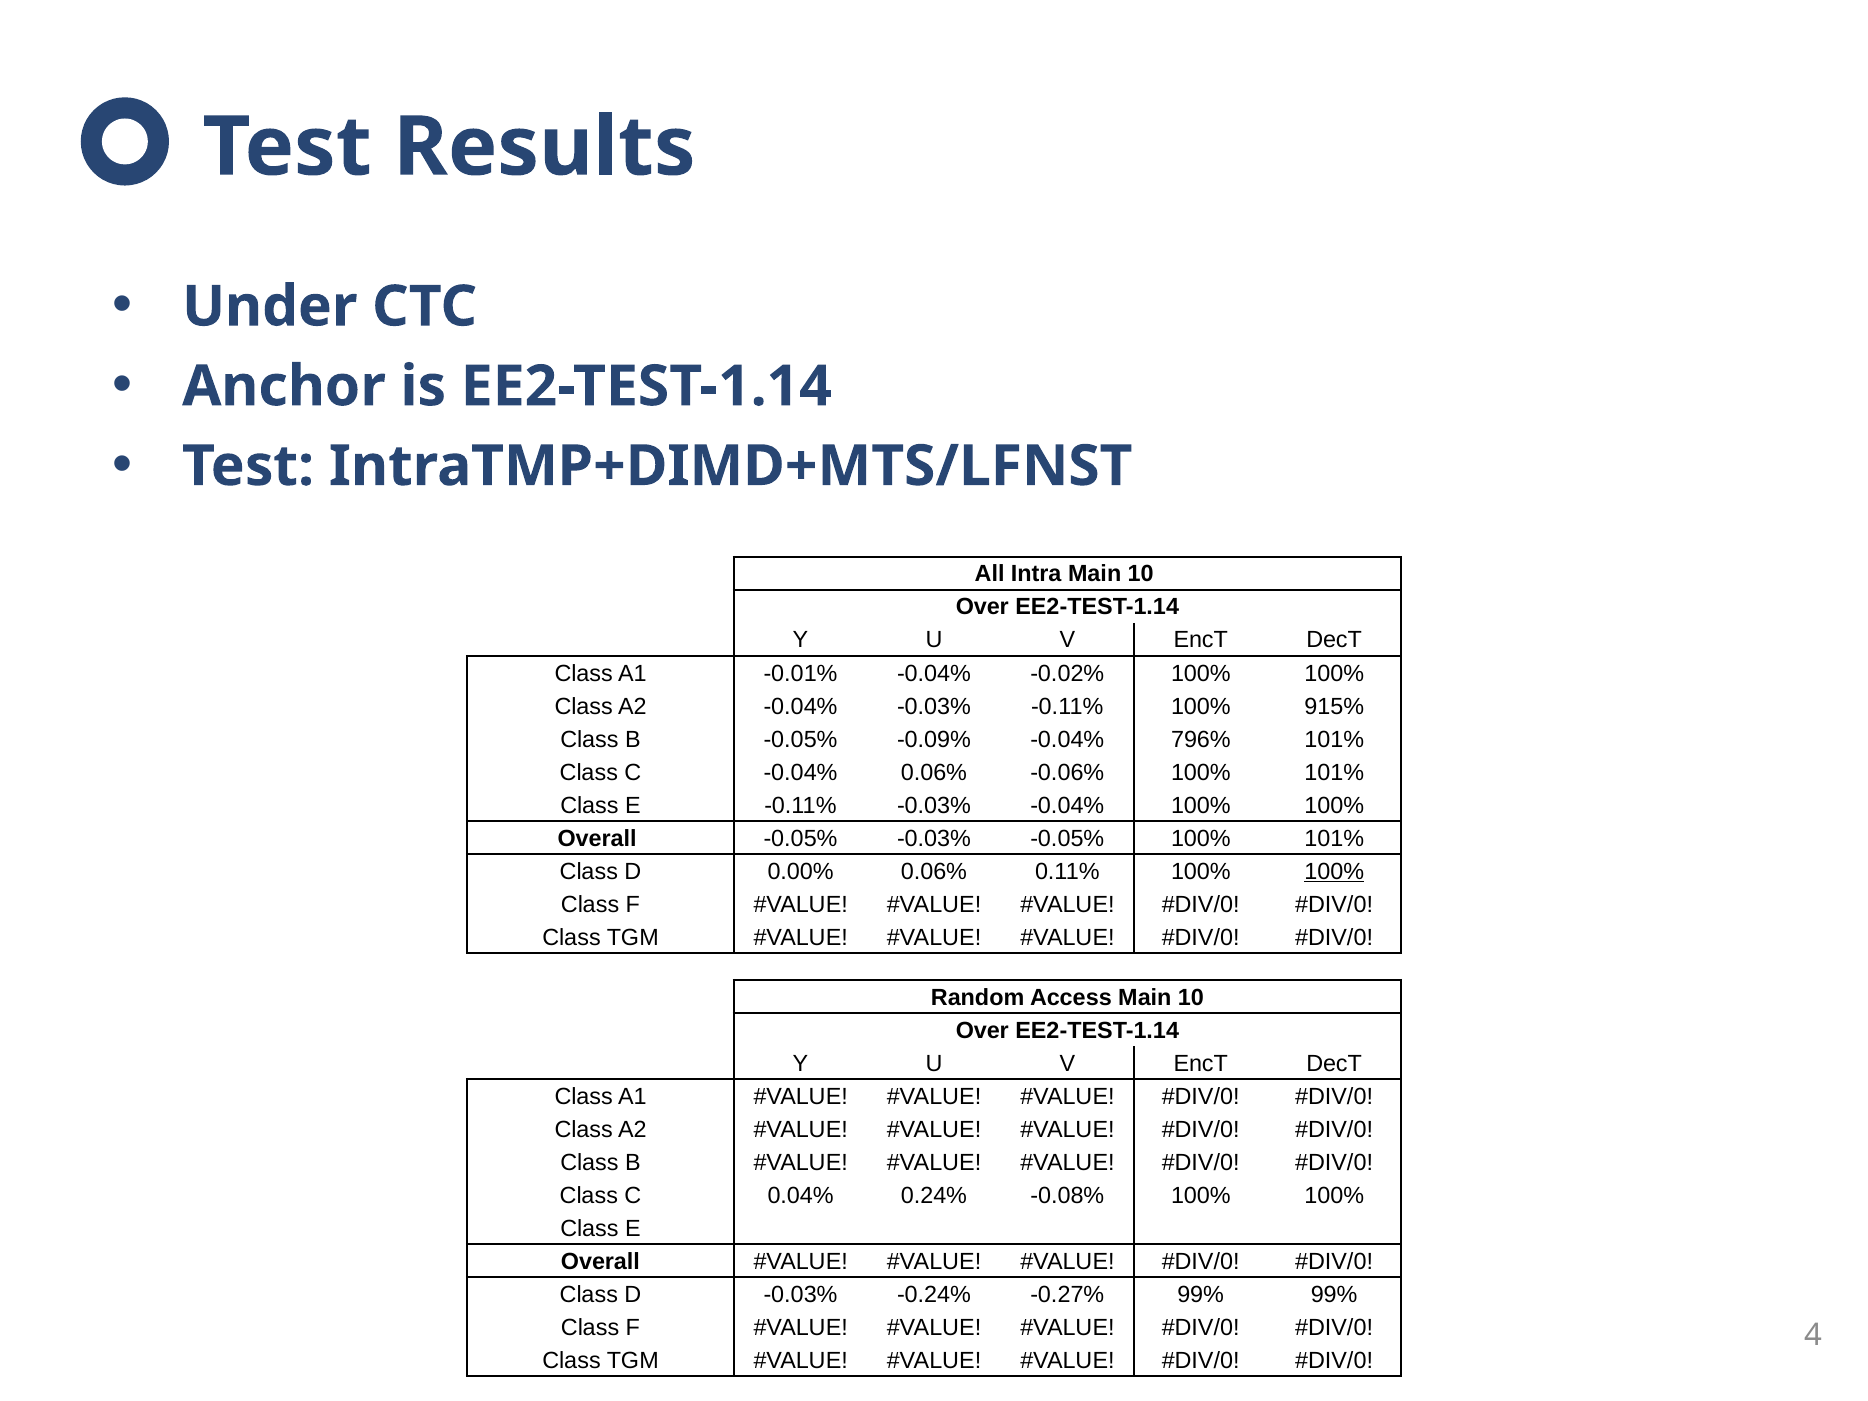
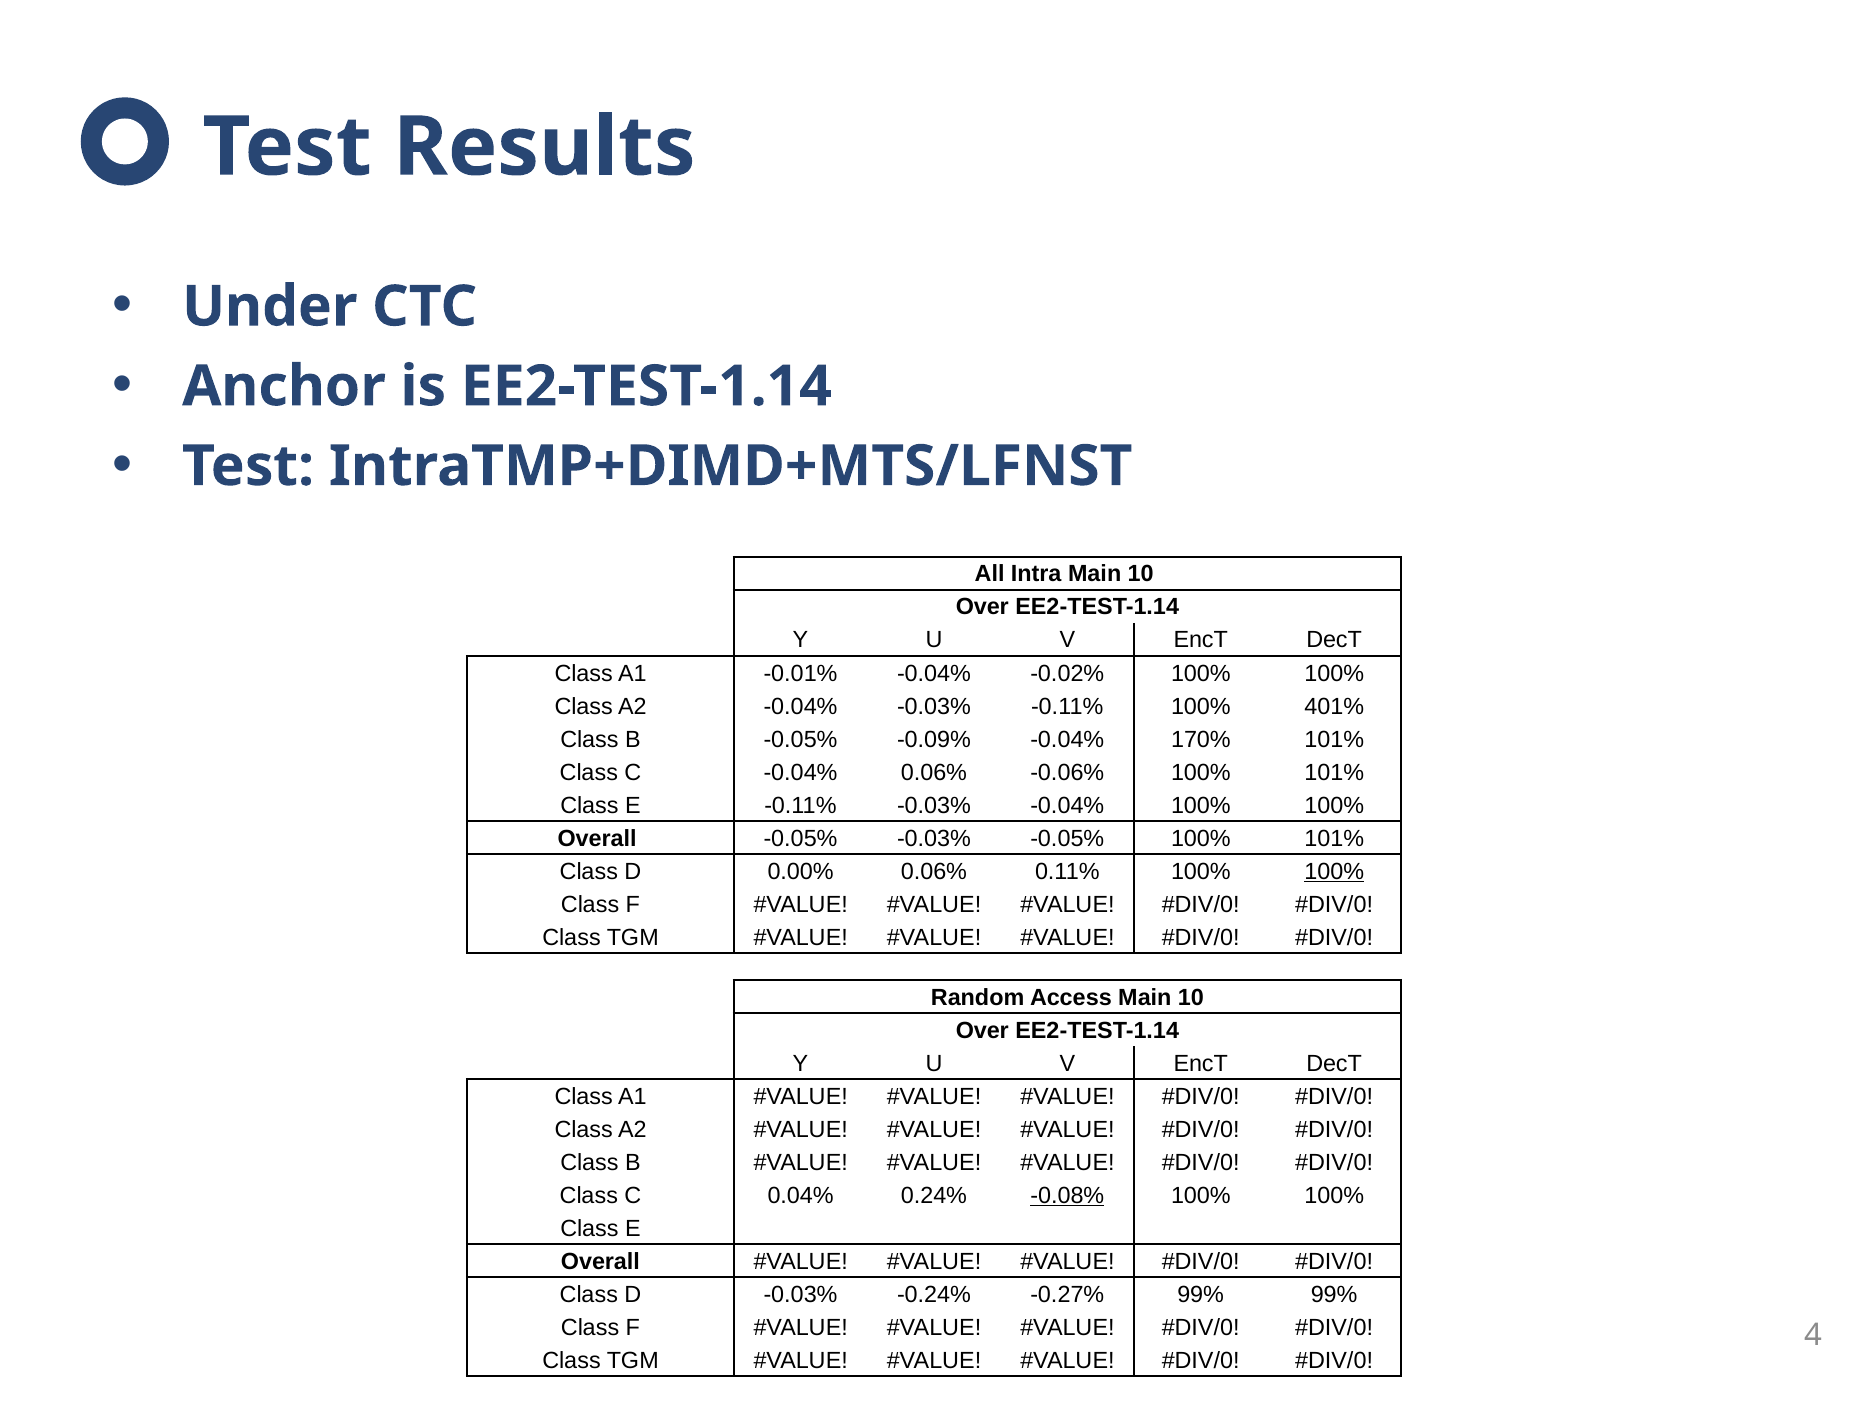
915%: 915% -> 401%
796%: 796% -> 170%
-0.08% underline: none -> present
